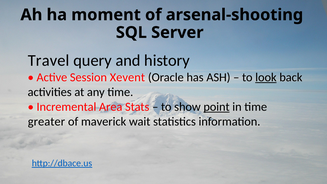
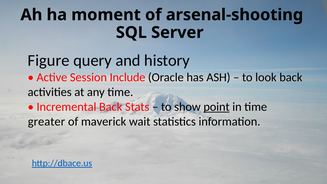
Travel: Travel -> Figure
Xevent: Xevent -> Include
look underline: present -> none
Incremental Area: Area -> Back
